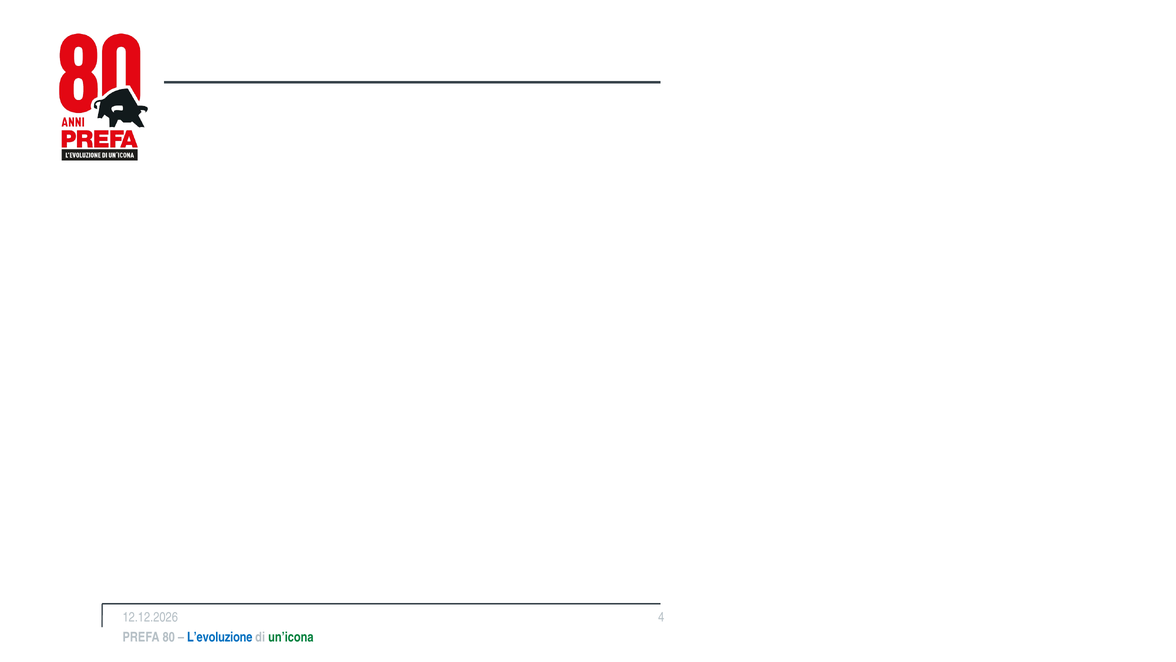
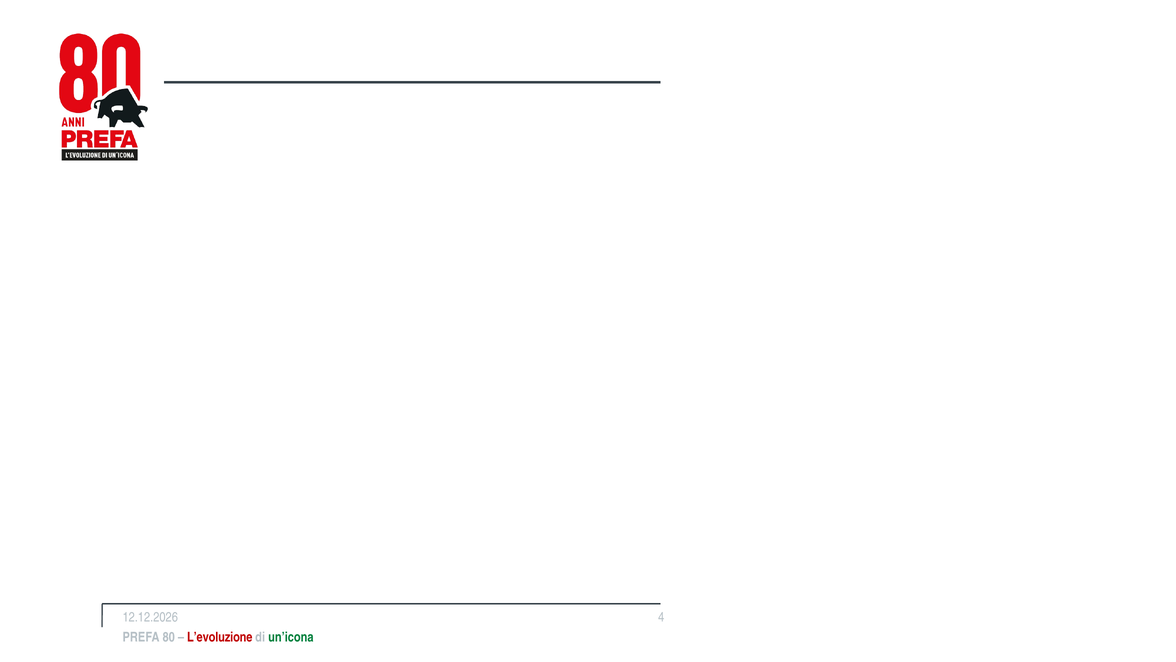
L’evoluzione colour: blue -> red
